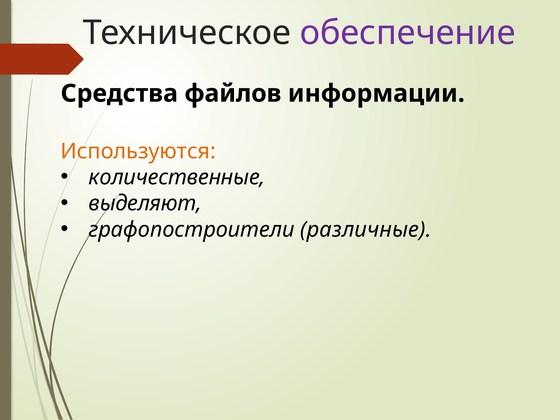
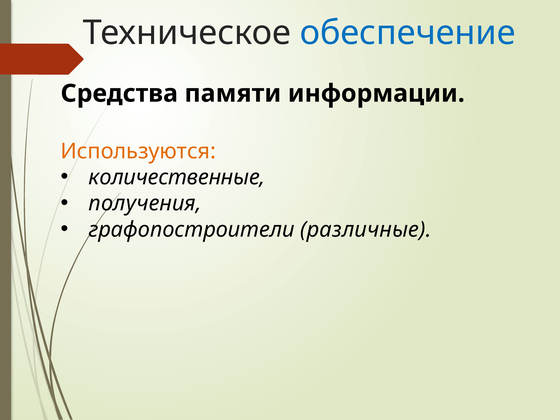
обеспечение colour: purple -> blue
файлов: файлов -> памяти
выделяют: выделяют -> получения
